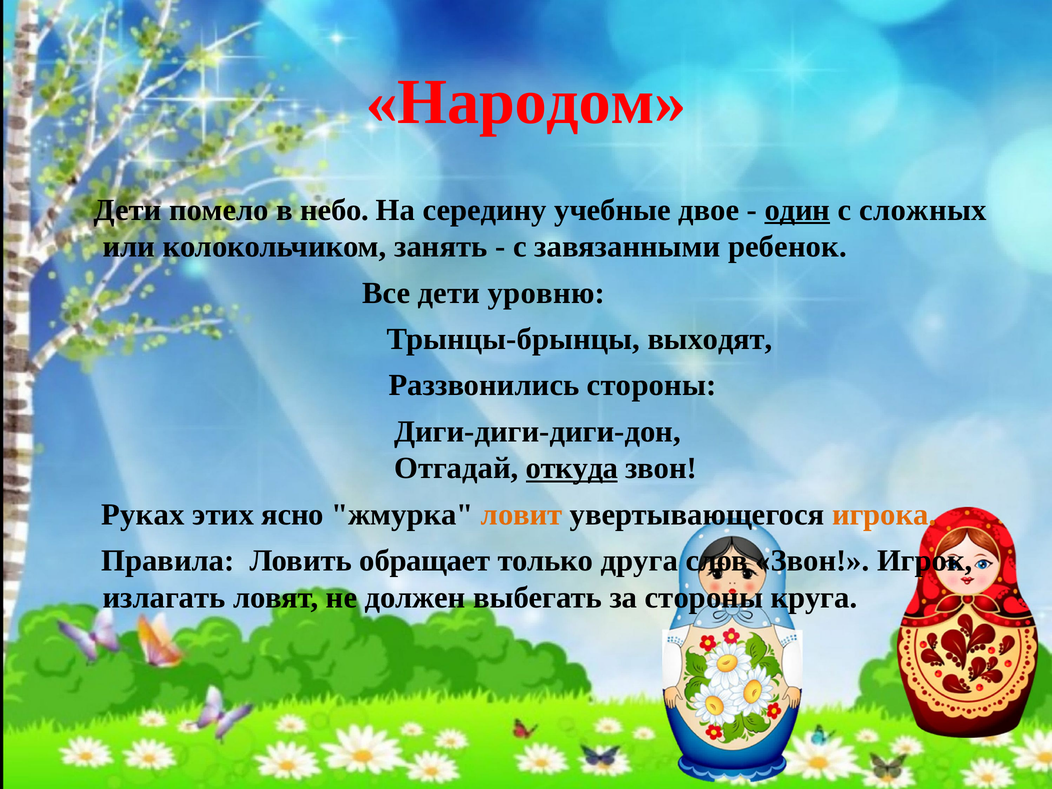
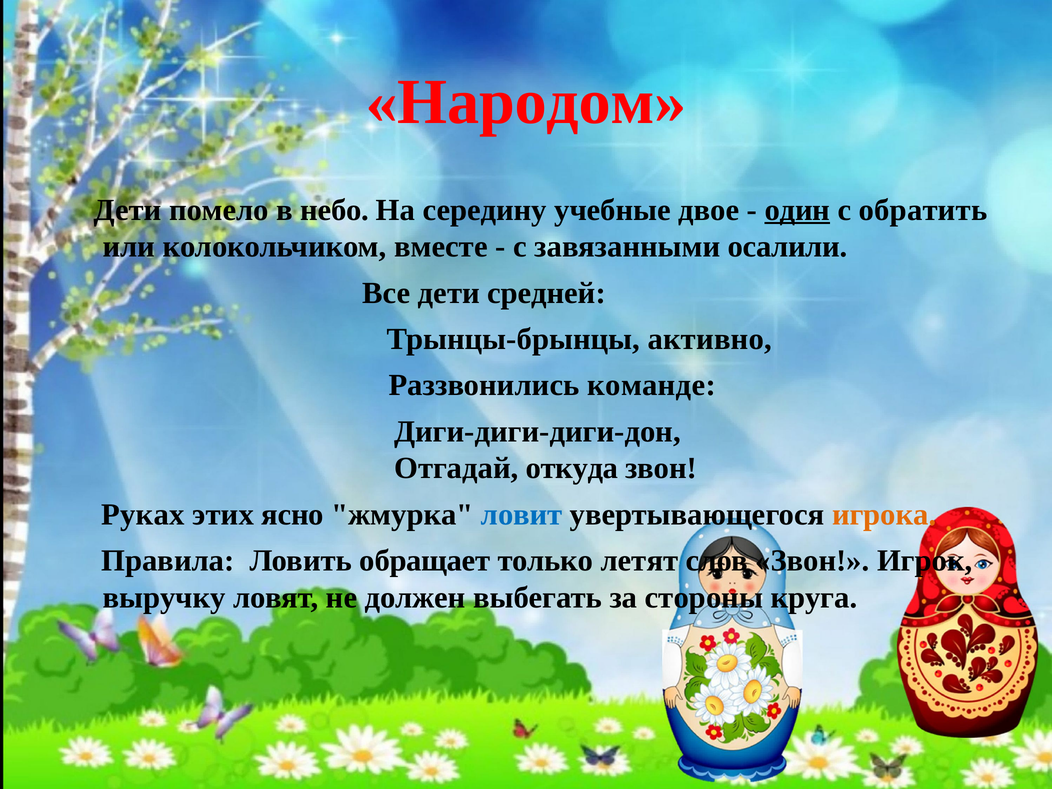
сложных: сложных -> обратить
занять: занять -> вместе
ребенок: ребенок -> осалили
уровню: уровню -> средней
выходят: выходят -> активно
Раззвонились стороны: стороны -> команде
откуда underline: present -> none
ловит colour: orange -> blue
друга: друга -> летят
излагать: излагать -> выручку
